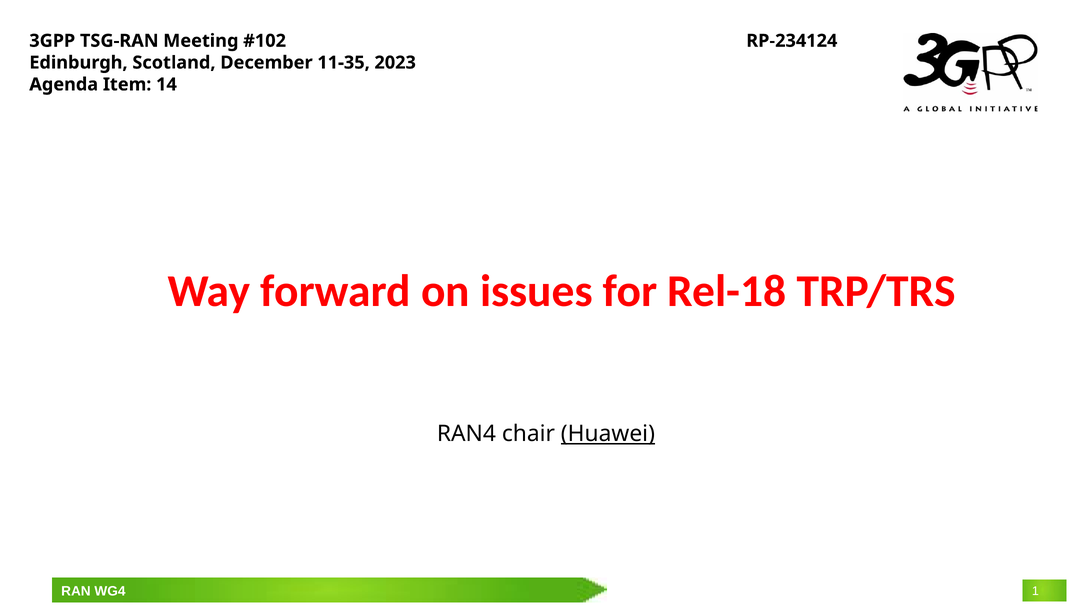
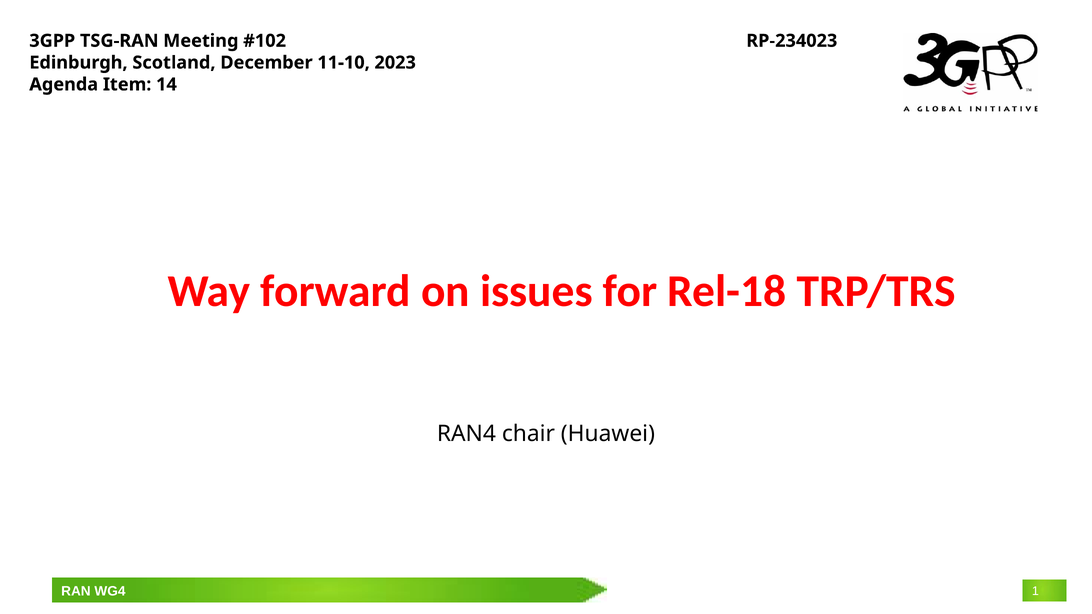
RP-234124: RP-234124 -> RP-234023
11-35: 11-35 -> 11-10
Huawei underline: present -> none
